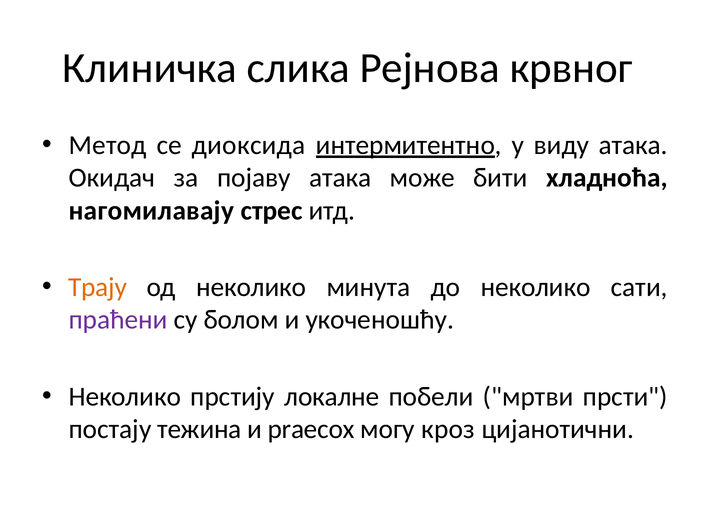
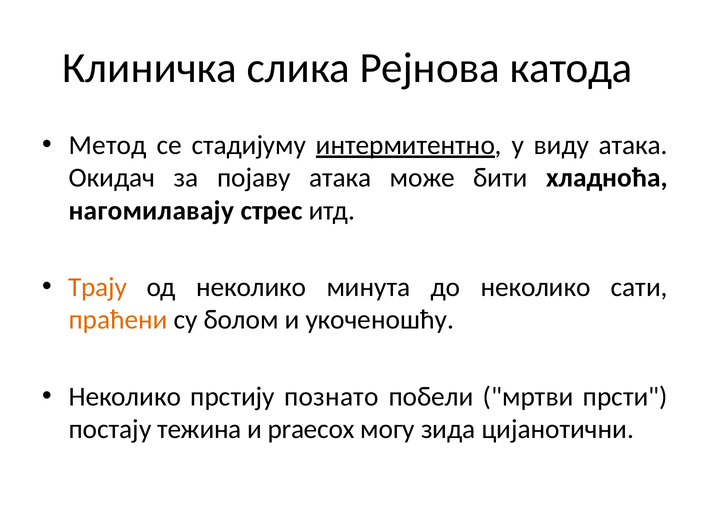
крвног: крвног -> катода
диоксида: диоксида -> стадијуму
праћени colour: purple -> orange
локалне: локалне -> познато
кроз: кроз -> зида
